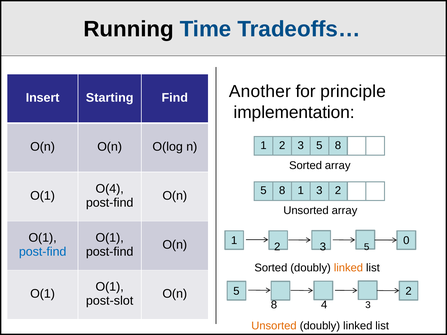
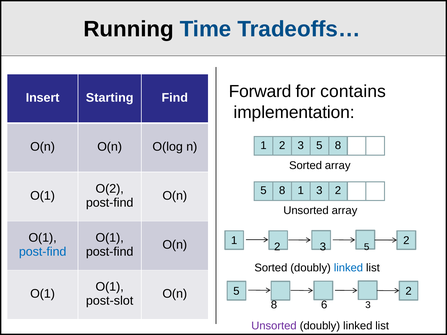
Another: Another -> Forward
principle: principle -> contains
O(4: O(4 -> O(2
0 at (406, 241): 0 -> 2
linked at (348, 268) colour: orange -> blue
4: 4 -> 6
Unsorted at (274, 326) colour: orange -> purple
